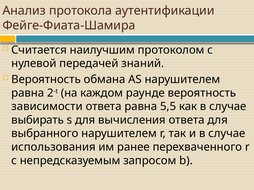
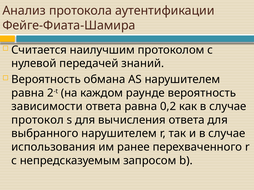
5,5: 5,5 -> 0,2
выбирать: выбирать -> протокол
